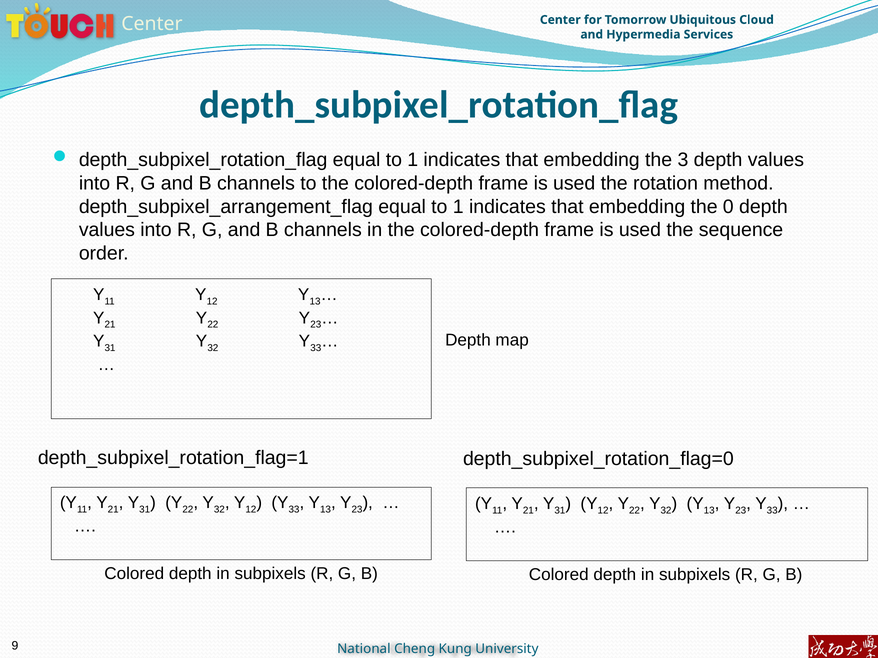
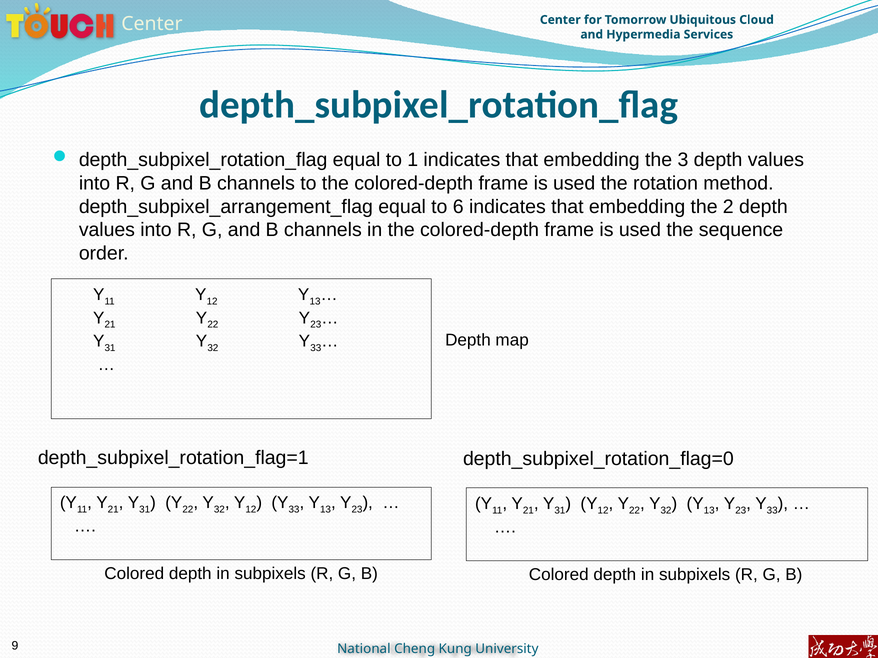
depth_subpixel_arrangement_flag equal to 1: 1 -> 6
0: 0 -> 2
